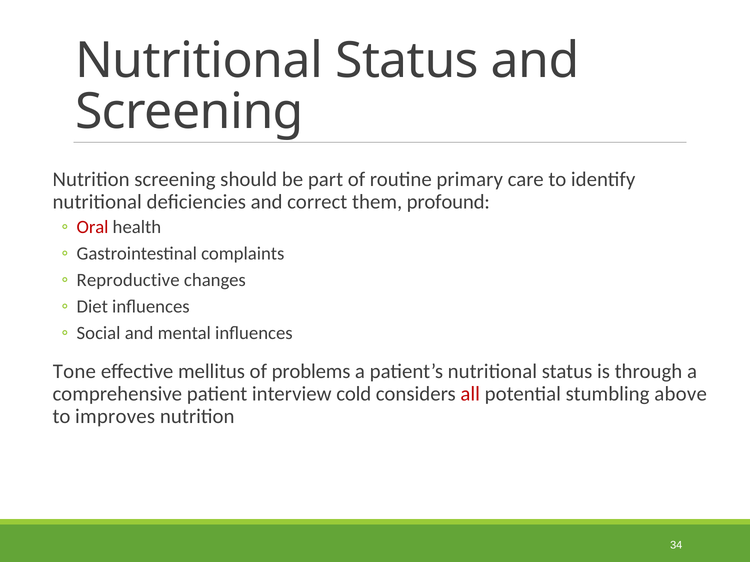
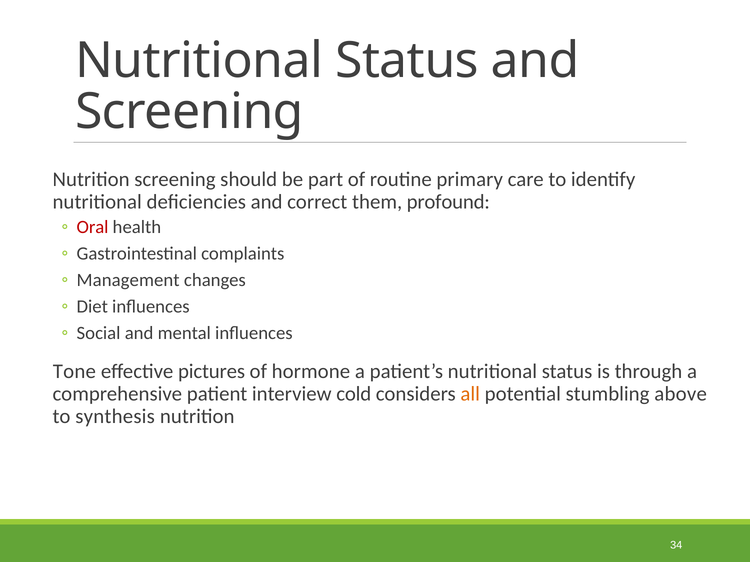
Reproductive: Reproductive -> Management
mellitus: mellitus -> pictures
problems: problems -> hormone
all colour: red -> orange
improves: improves -> synthesis
